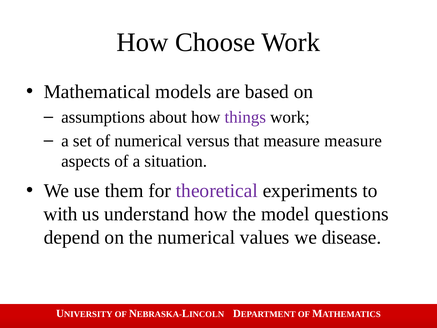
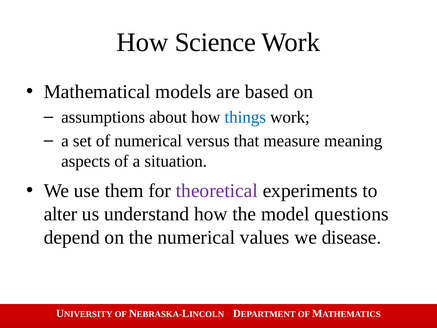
Choose: Choose -> Science
things colour: purple -> blue
measure measure: measure -> meaning
with: with -> alter
